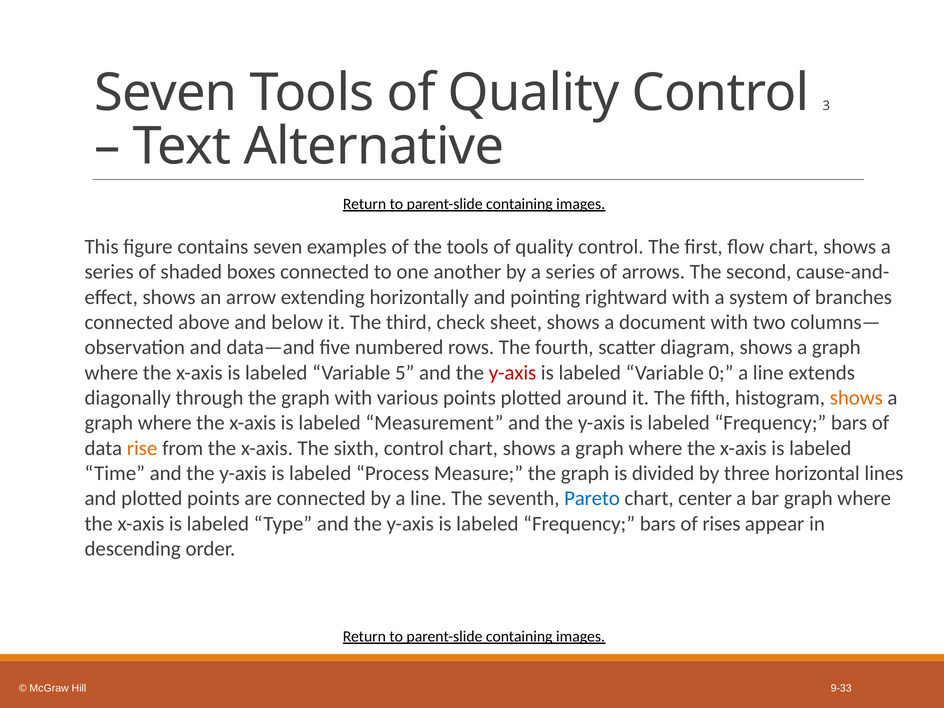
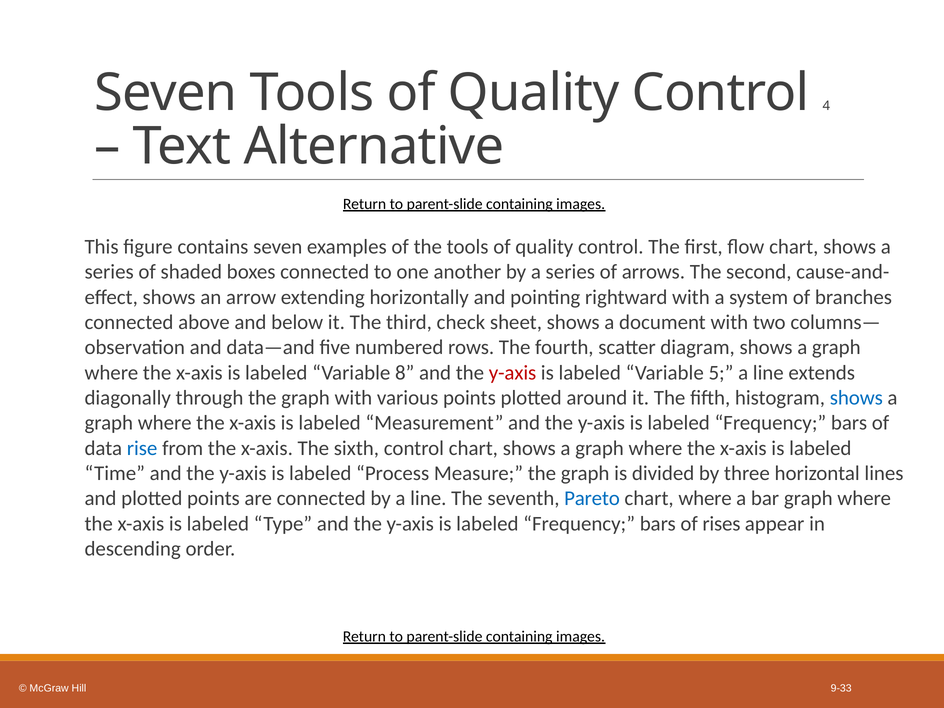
3: 3 -> 4
5: 5 -> 8
0: 0 -> 5
shows at (856, 398) colour: orange -> blue
rise colour: orange -> blue
chart center: center -> where
